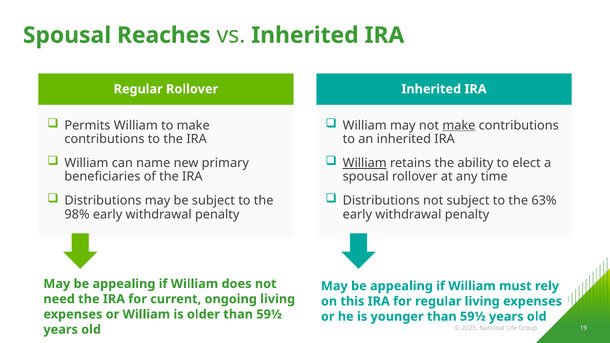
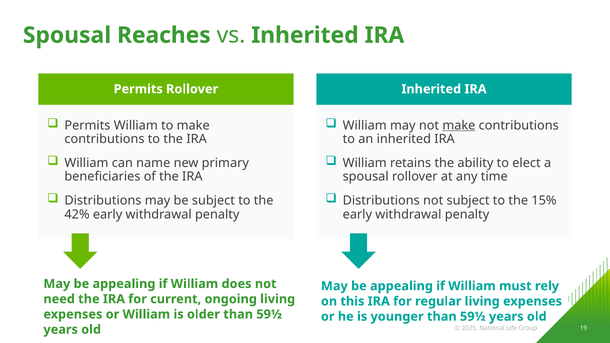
Regular at (138, 89): Regular -> Permits
William at (365, 163) underline: present -> none
63%: 63% -> 15%
98%: 98% -> 42%
